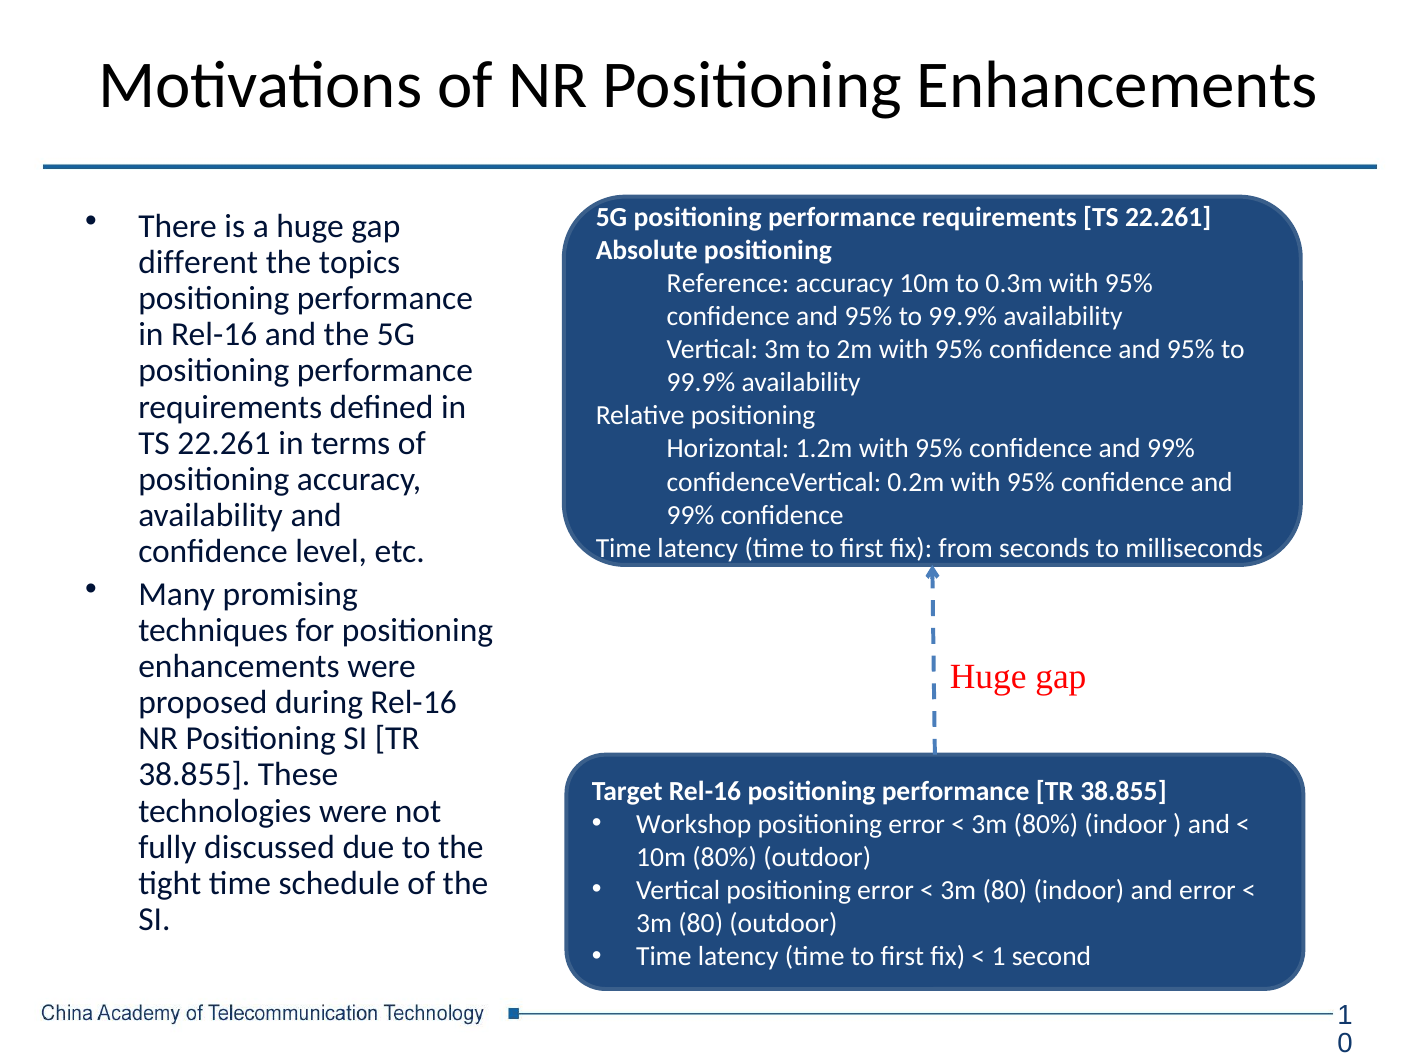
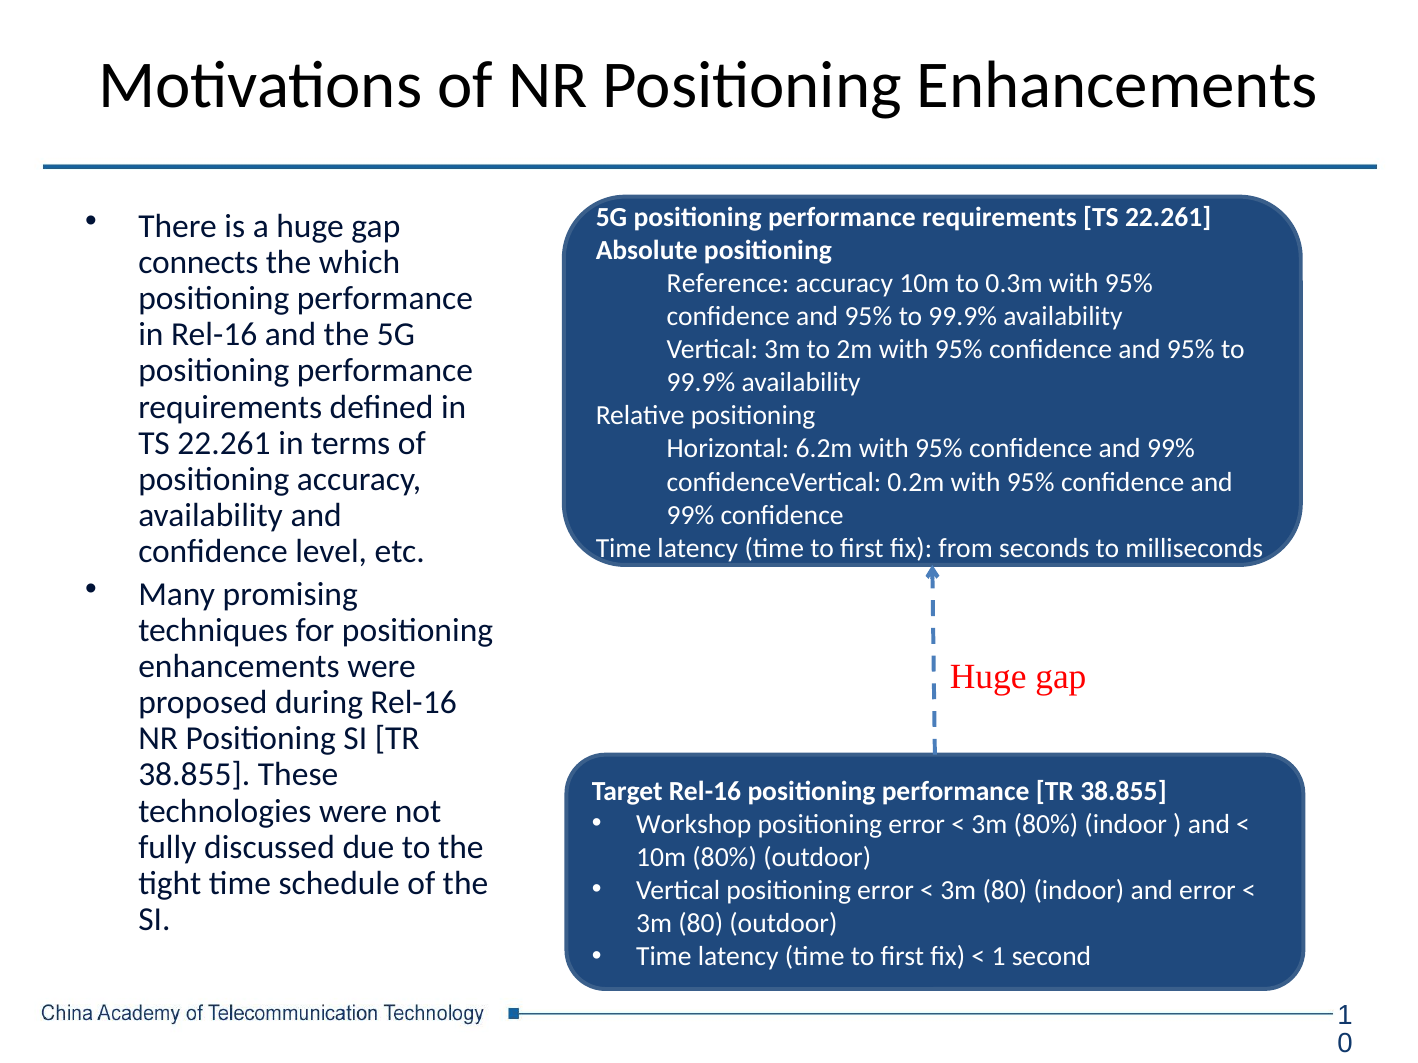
different: different -> connects
topics: topics -> which
1.2m: 1.2m -> 6.2m
